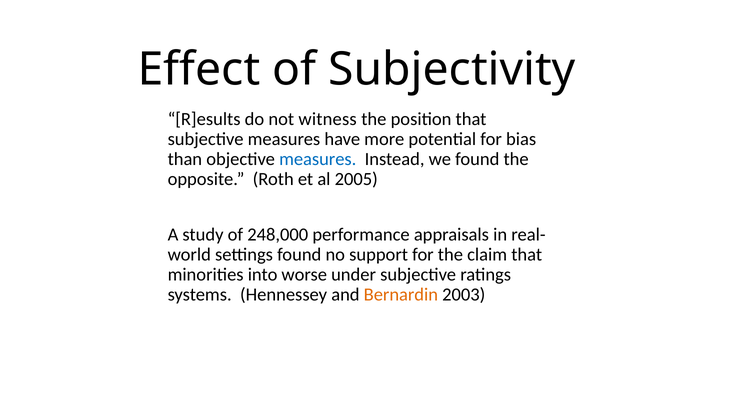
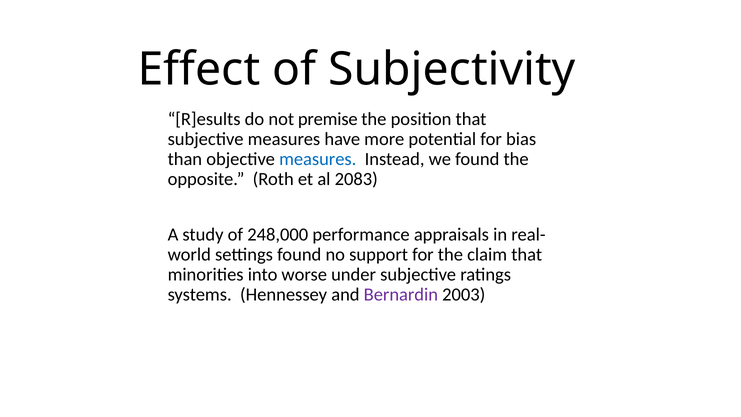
witness: witness -> premise
2005: 2005 -> 2083
Bernardin colour: orange -> purple
